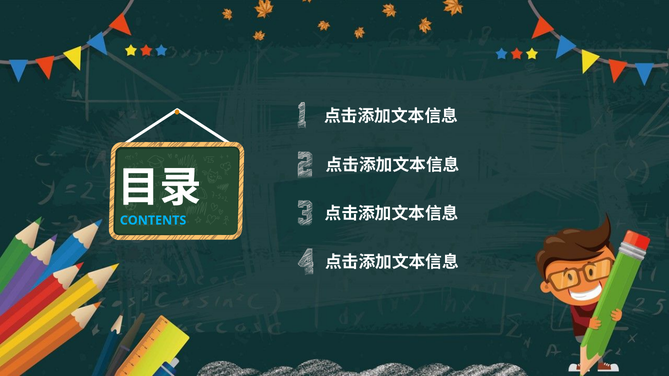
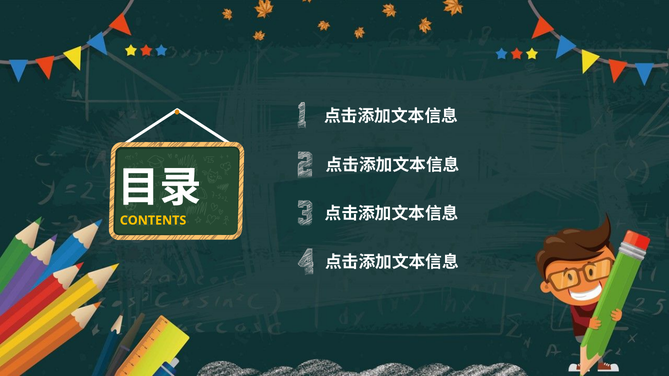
CONTENTS colour: light blue -> yellow
